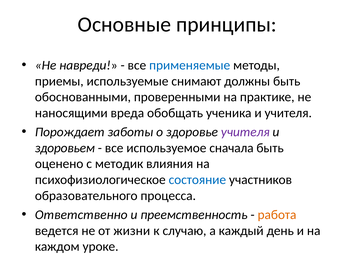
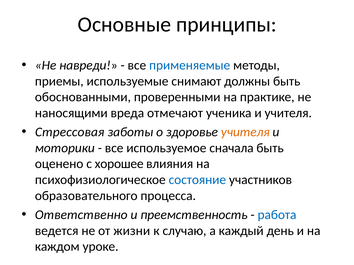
обобщать: обобщать -> отмечают
Порождает: Порождает -> Стрессовая
учителя at (245, 132) colour: purple -> orange
здоровьем: здоровьем -> моторики
методик: методик -> хорошее
работа colour: orange -> blue
